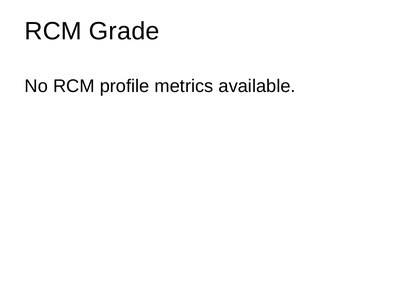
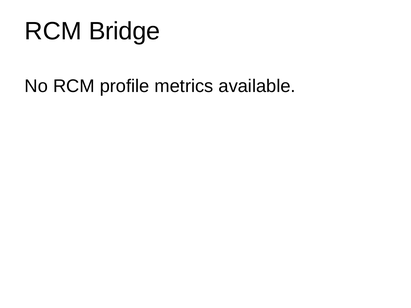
Grade: Grade -> Bridge
